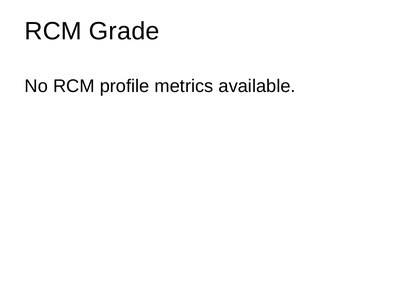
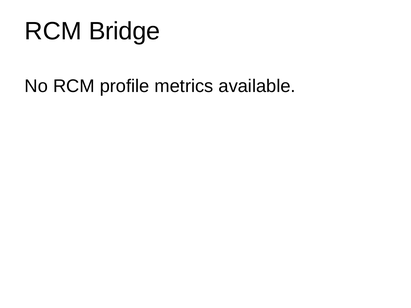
Grade: Grade -> Bridge
